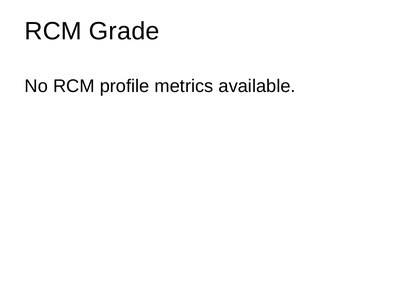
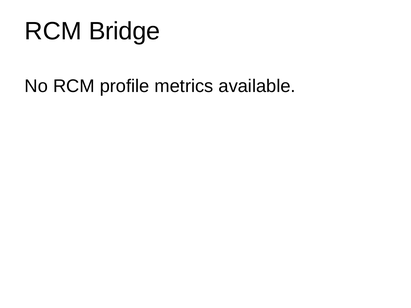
Grade: Grade -> Bridge
